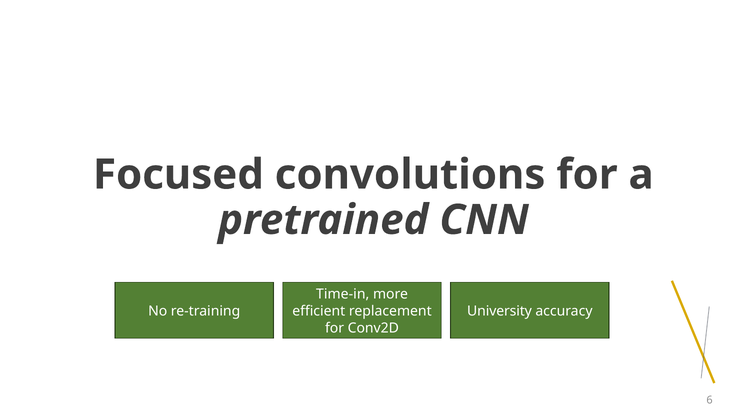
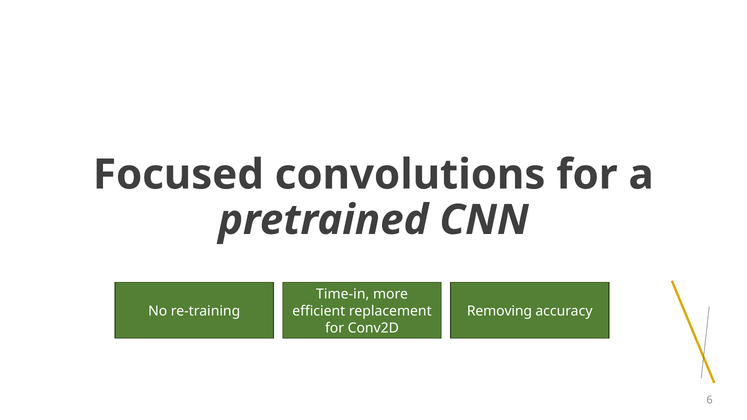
University: University -> Removing
